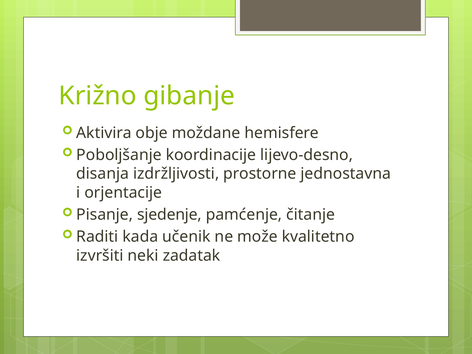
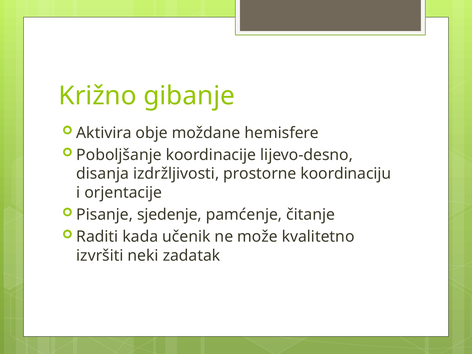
jednostavna: jednostavna -> koordinaciju
